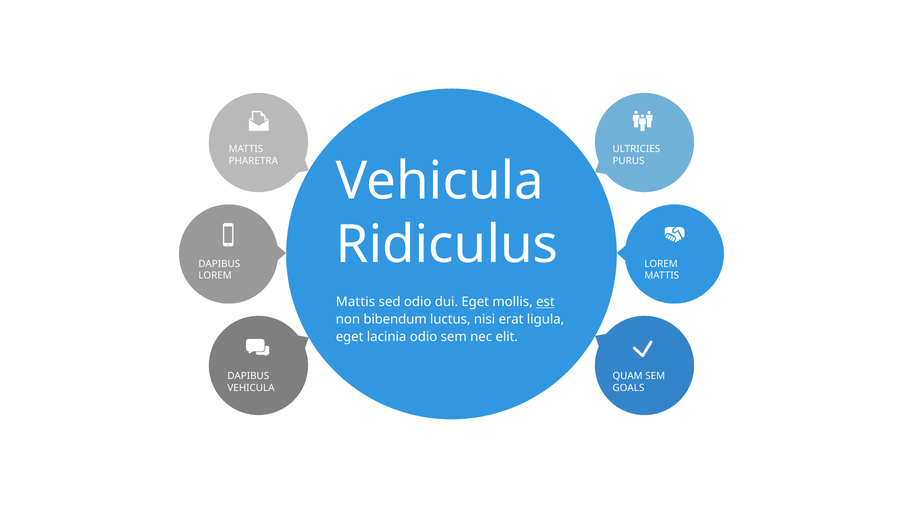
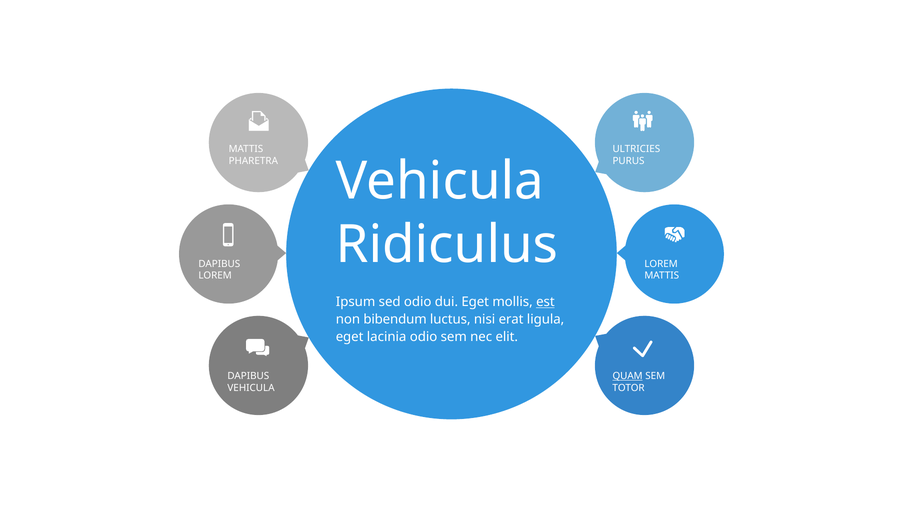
Mattis at (355, 302): Mattis -> Ipsum
QUAM underline: none -> present
GOALS: GOALS -> TOTOR
